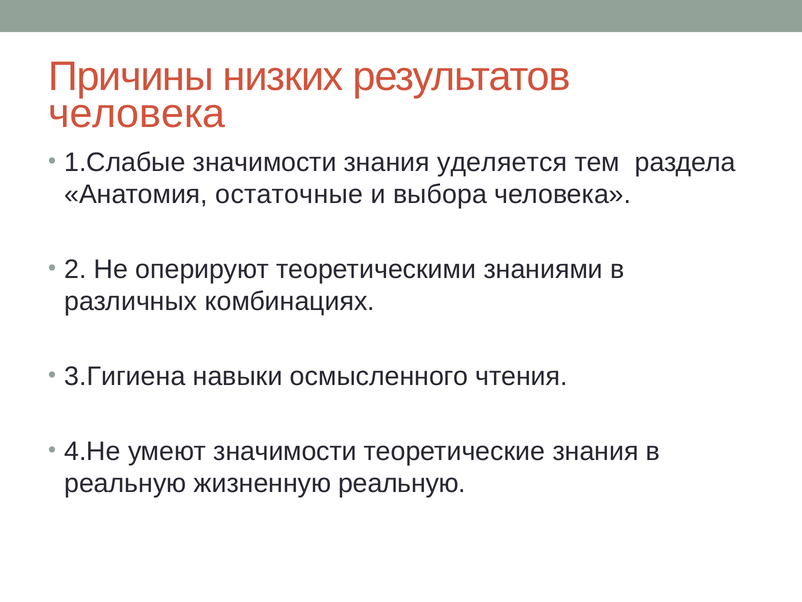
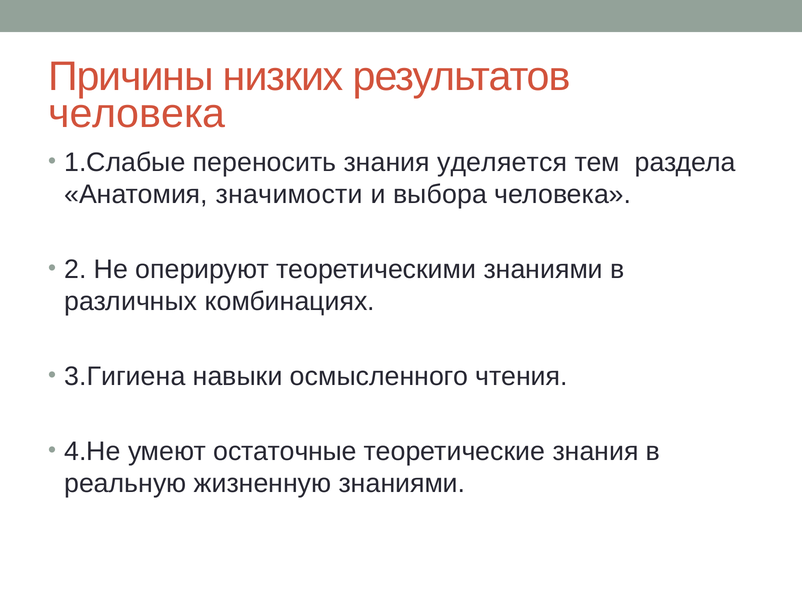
1.Слабые значимости: значимости -> переносить
остаточные: остаточные -> значимости
умеют значимости: значимости -> остаточные
жизненную реальную: реальную -> знаниями
